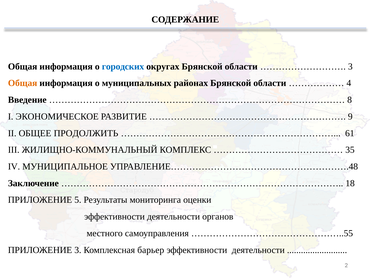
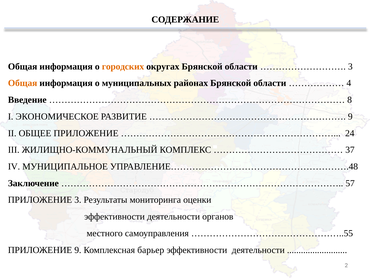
городских colour: blue -> orange
ОБЩЕЕ ПРОДОЛЖИТЬ: ПРОДОЛЖИТЬ -> ПРИЛОЖЕНИЕ
61: 61 -> 24
35: 35 -> 37
18: 18 -> 57
ПРИЛОЖЕНИЕ 5: 5 -> 3
ПРИЛОЖЕНИЕ 3: 3 -> 9
